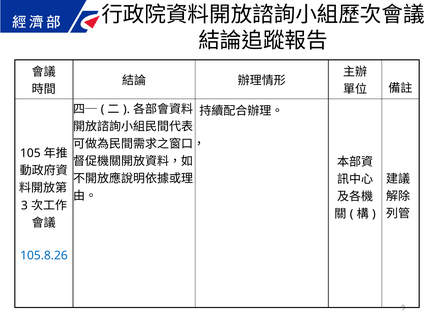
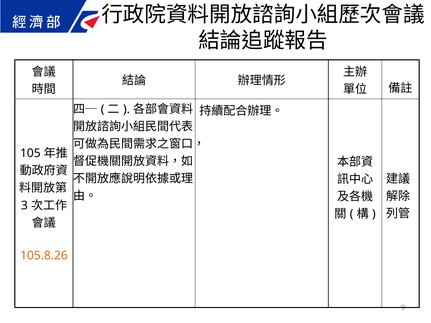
105.8.26 colour: blue -> orange
